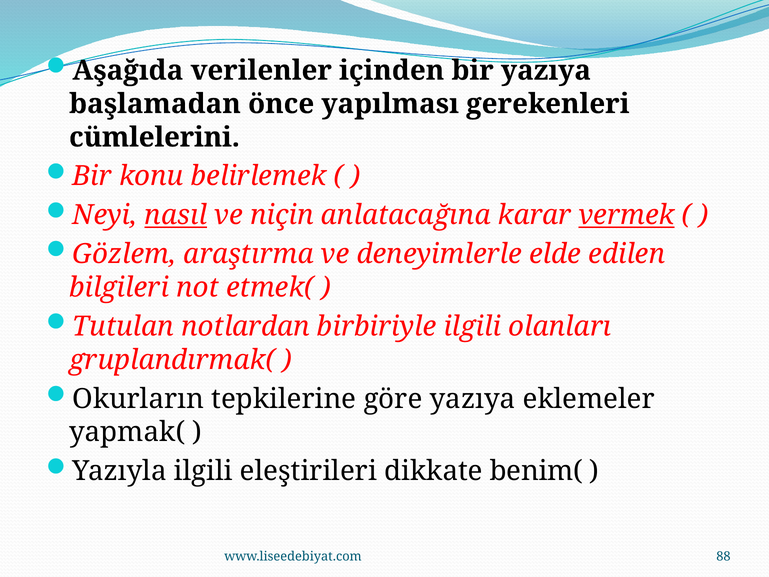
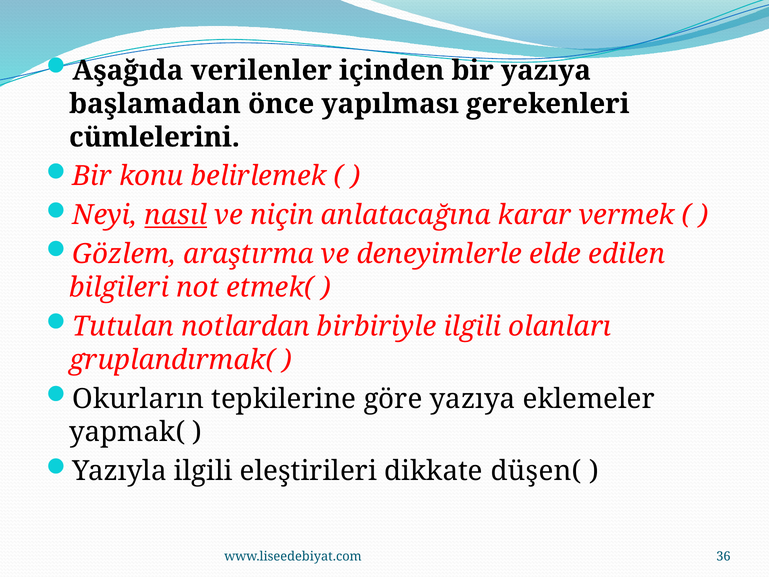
vermek underline: present -> none
benim(: benim( -> düşen(
88: 88 -> 36
